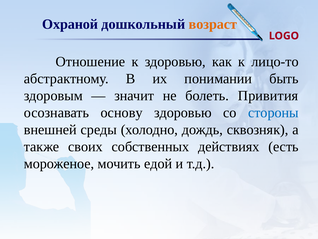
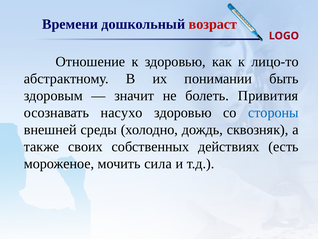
Охраной: Охраной -> Времени
возраст colour: orange -> red
основу: основу -> насухо
едой: едой -> сила
